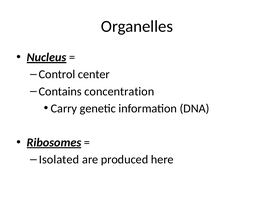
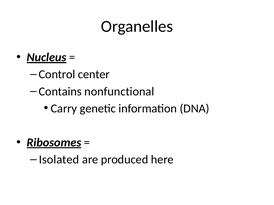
concentration: concentration -> nonfunctional
